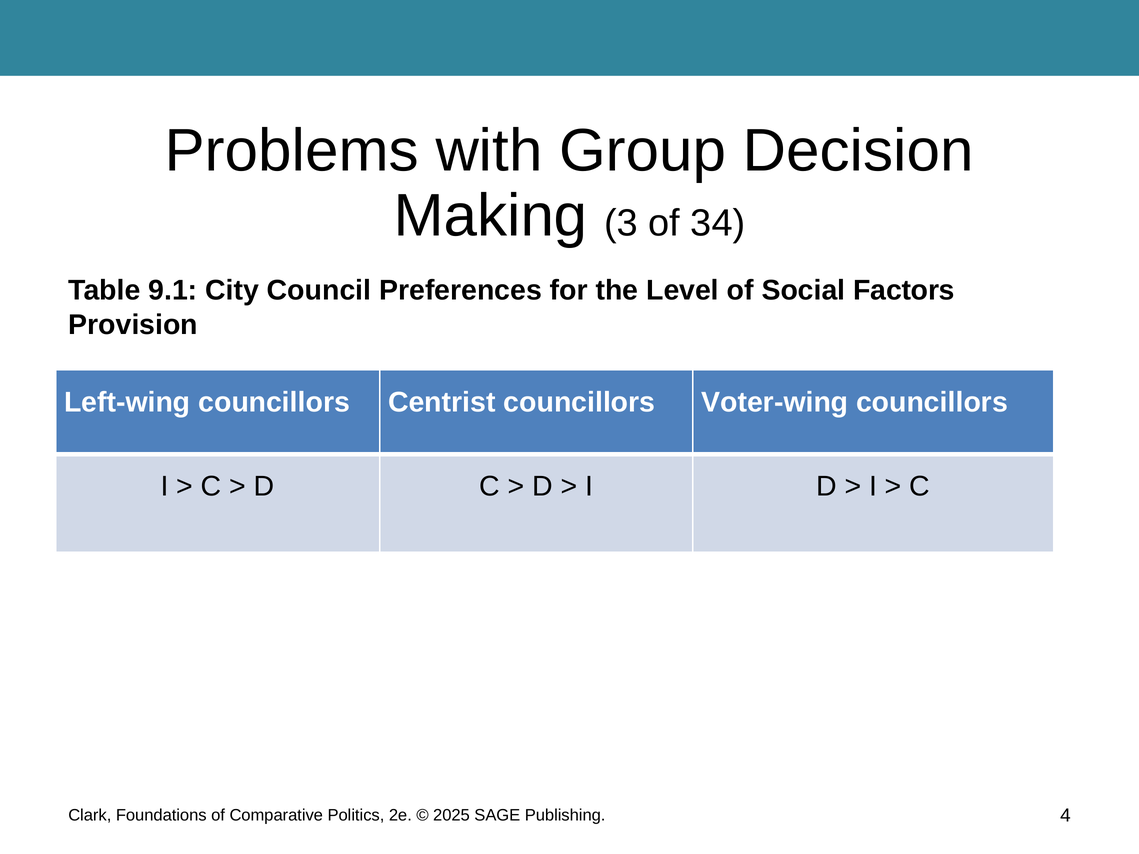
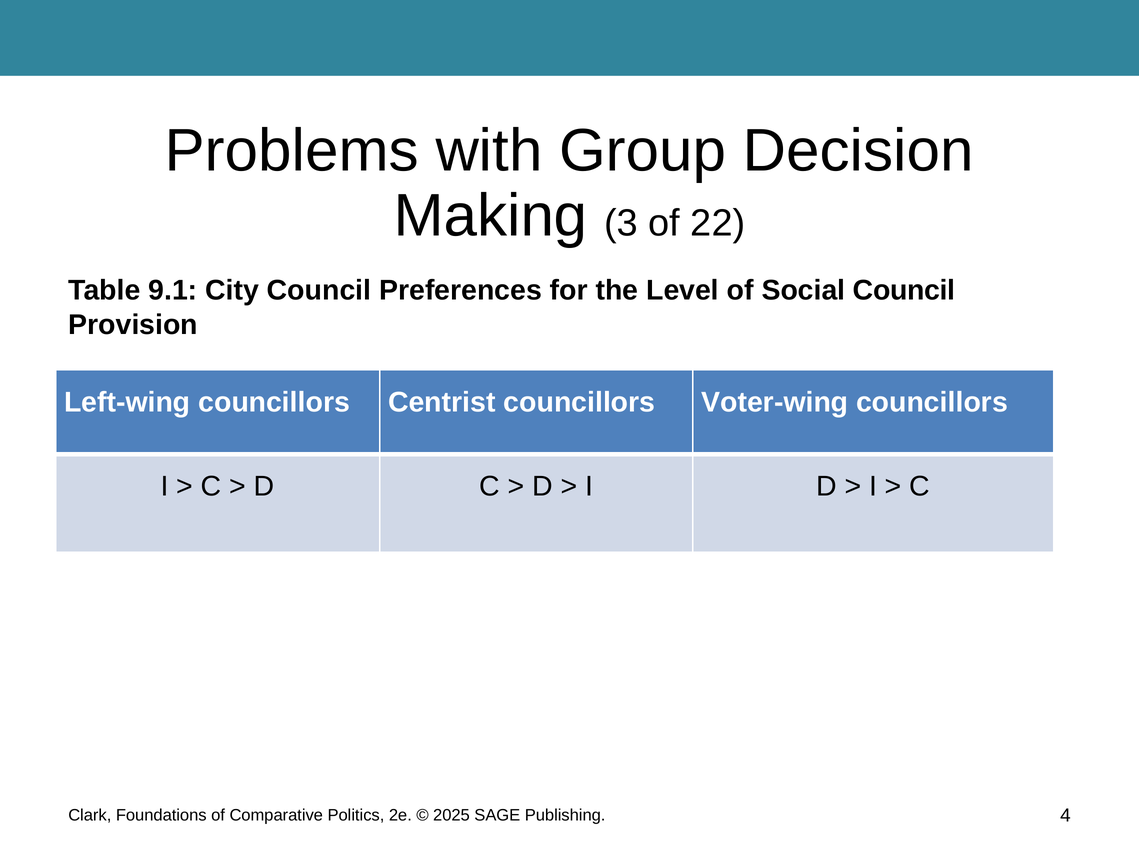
34: 34 -> 22
Social Factors: Factors -> Council
